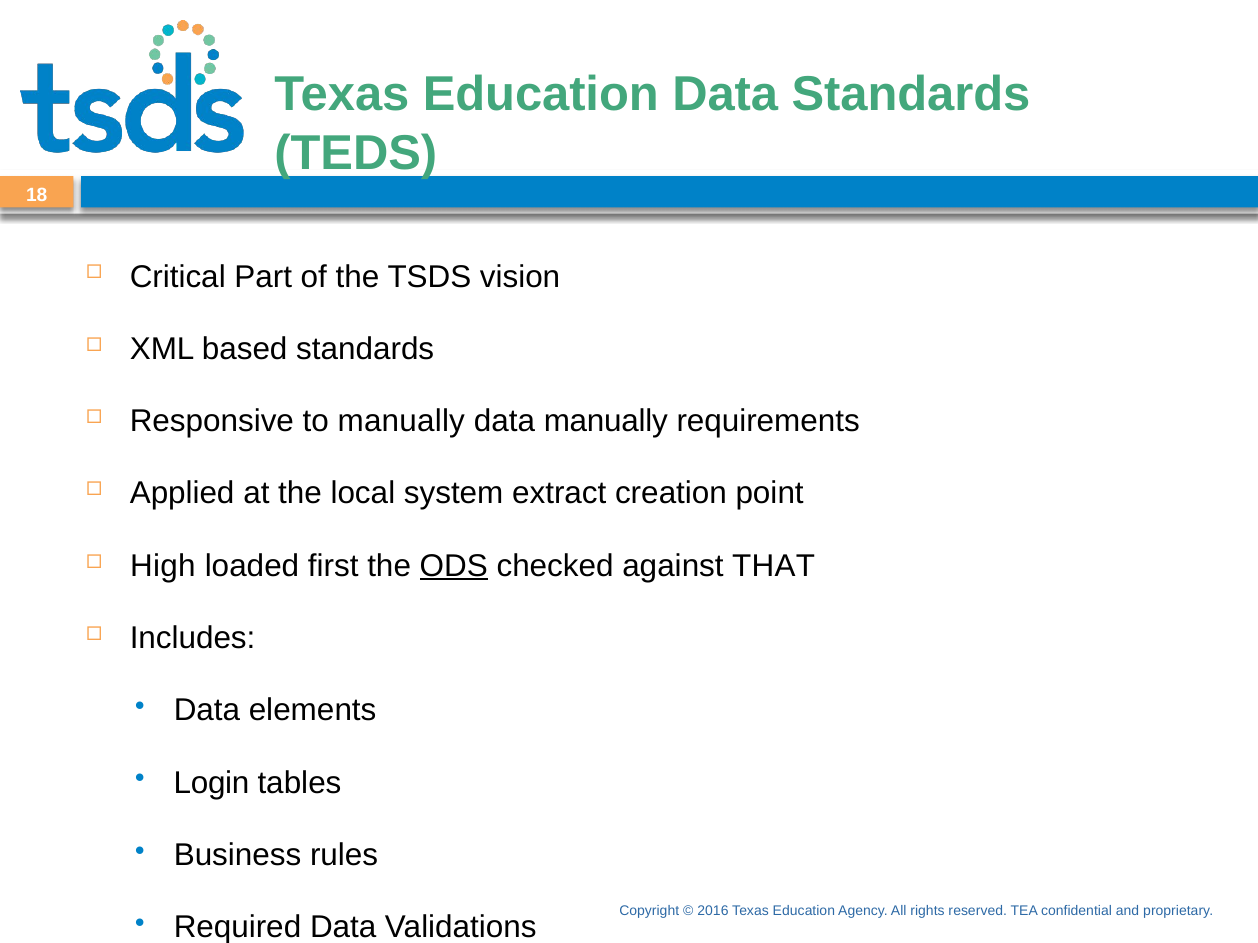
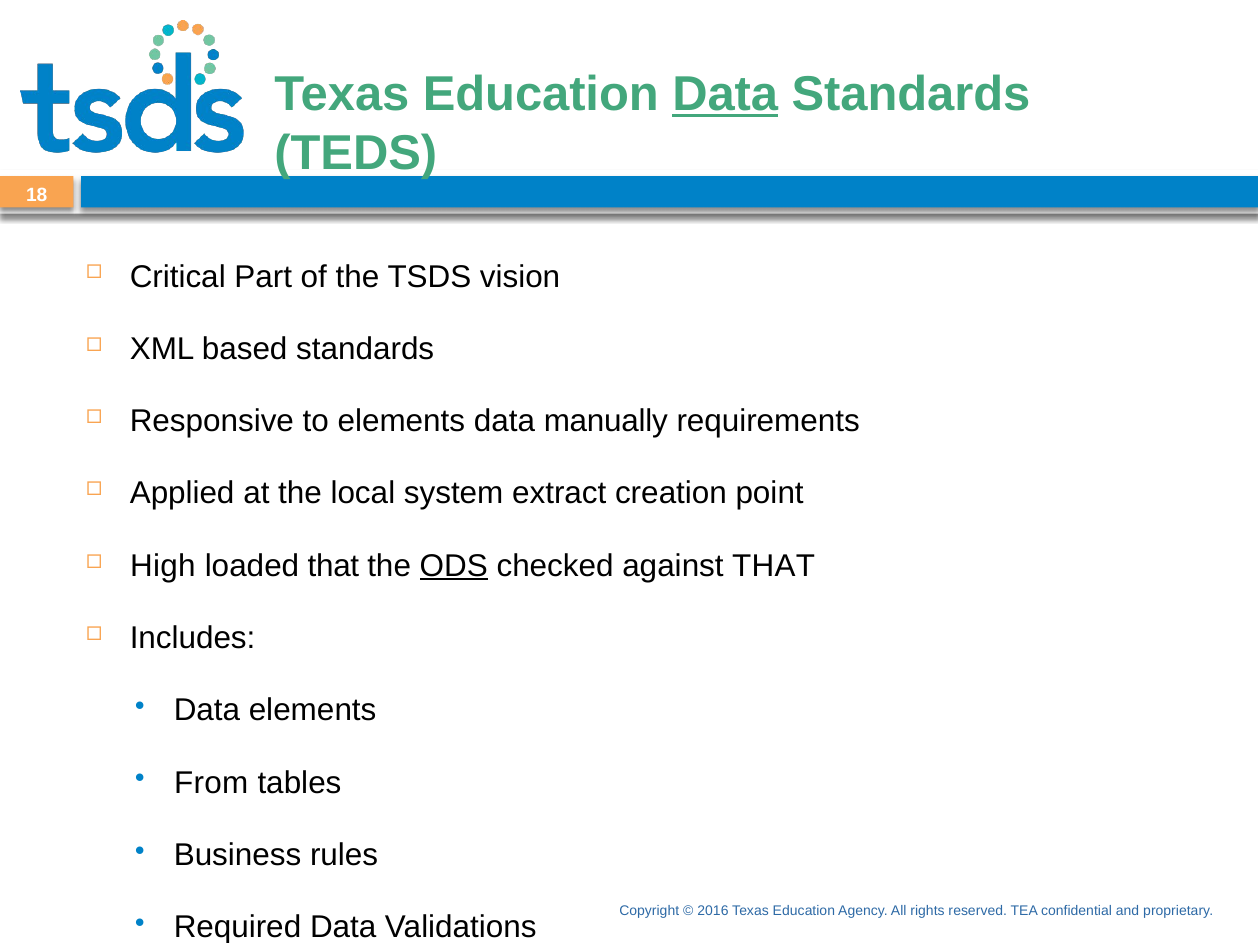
Data at (725, 95) underline: none -> present
to manually: manually -> elements
loaded first: first -> that
Login: Login -> From
